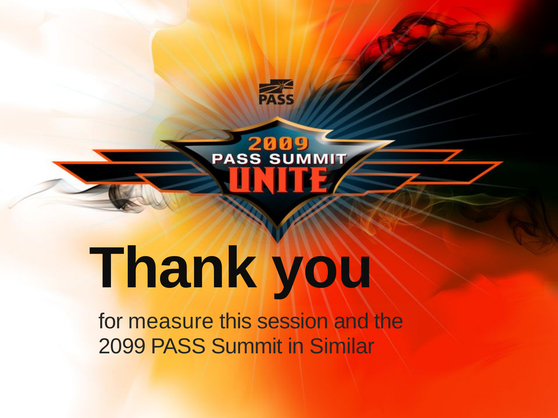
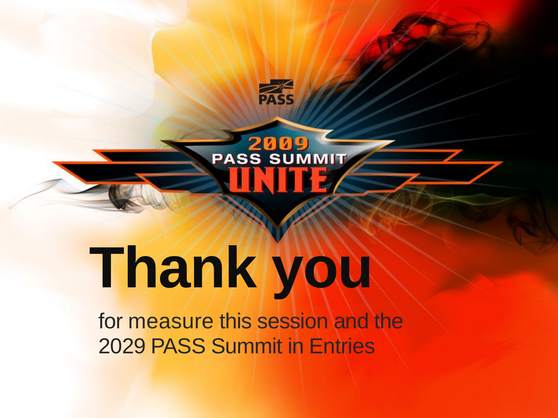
2099: 2099 -> 2029
Similar: Similar -> Entries
